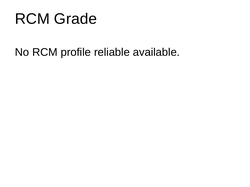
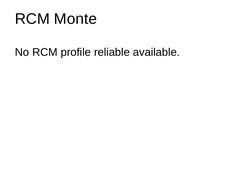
Grade: Grade -> Monte
